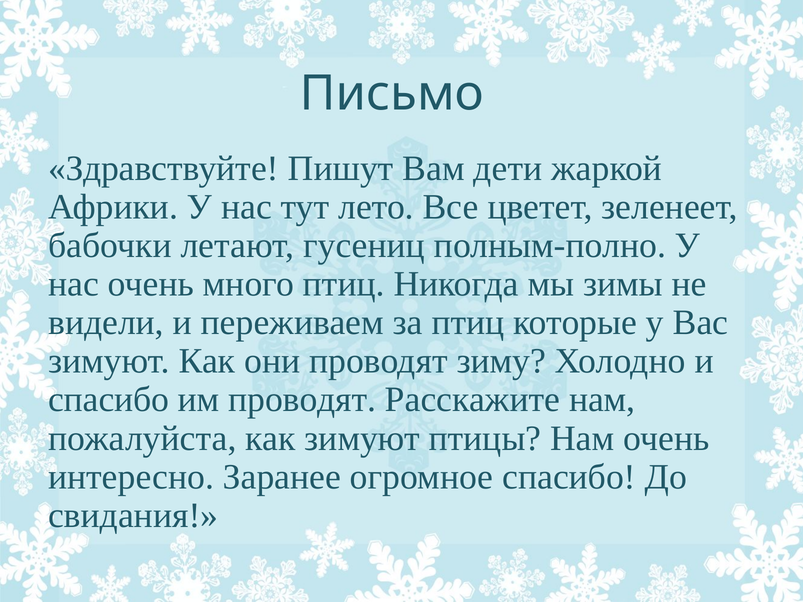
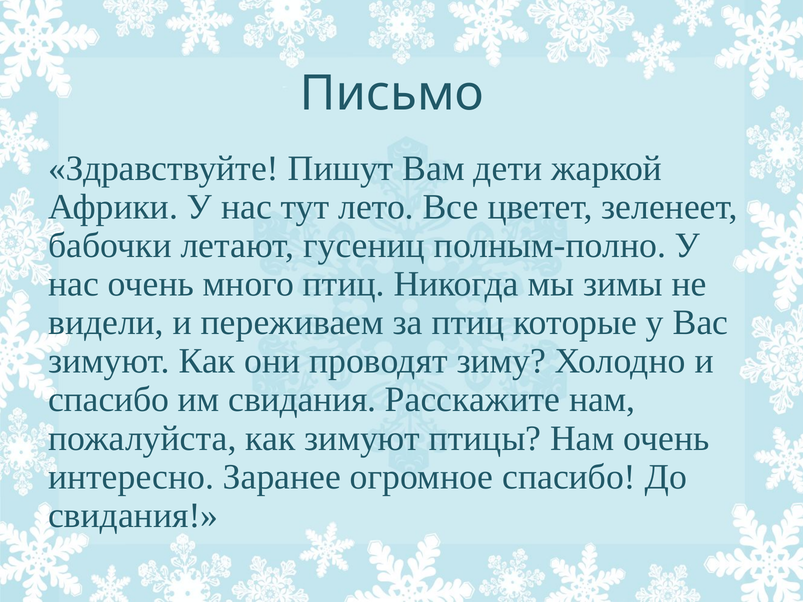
им проводят: проводят -> свидания
